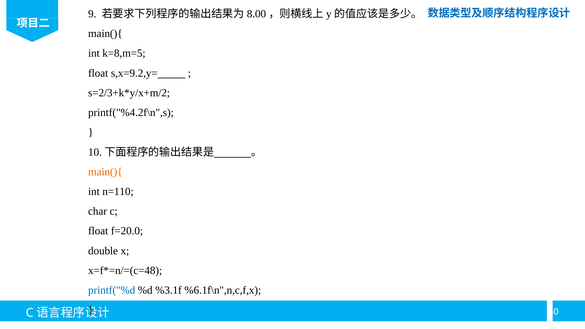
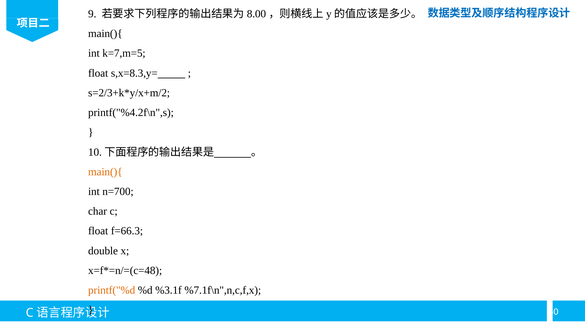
k=8,m=5: k=8,m=5 -> k=7,m=5
s,x=9.2,y=: s,x=9.2,y= -> s,x=8.3,y=
n=110: n=110 -> n=700
f=20.0: f=20.0 -> f=66.3
printf("%d colour: blue -> orange
%6.1f\n",n,c,f,x: %6.1f\n",n,c,f,x -> %7.1f\n",n,c,f,x
